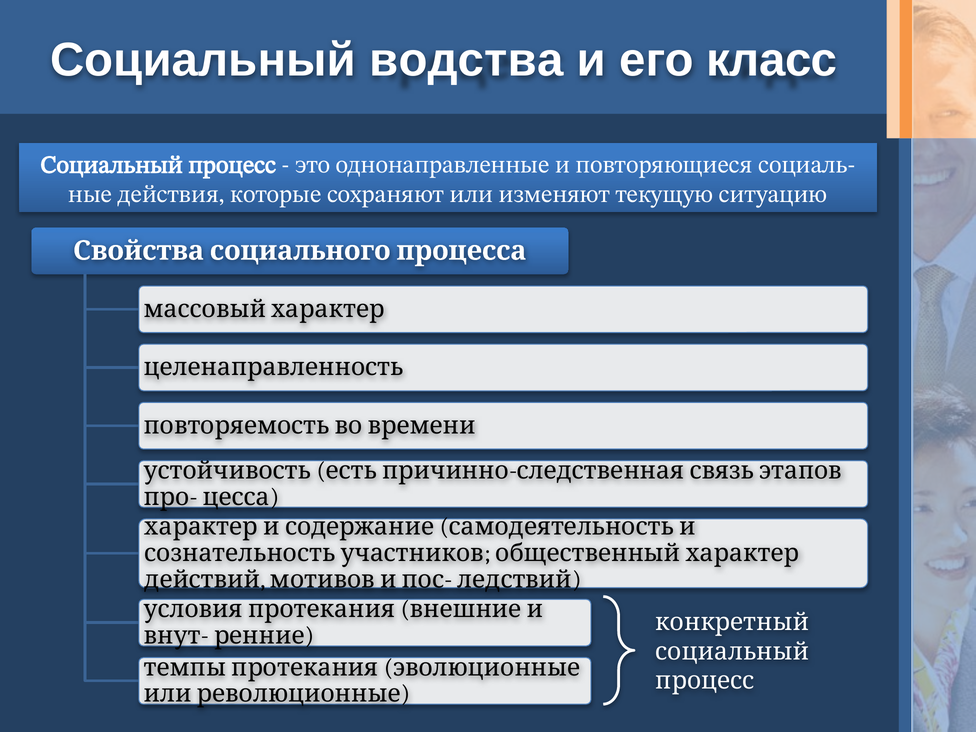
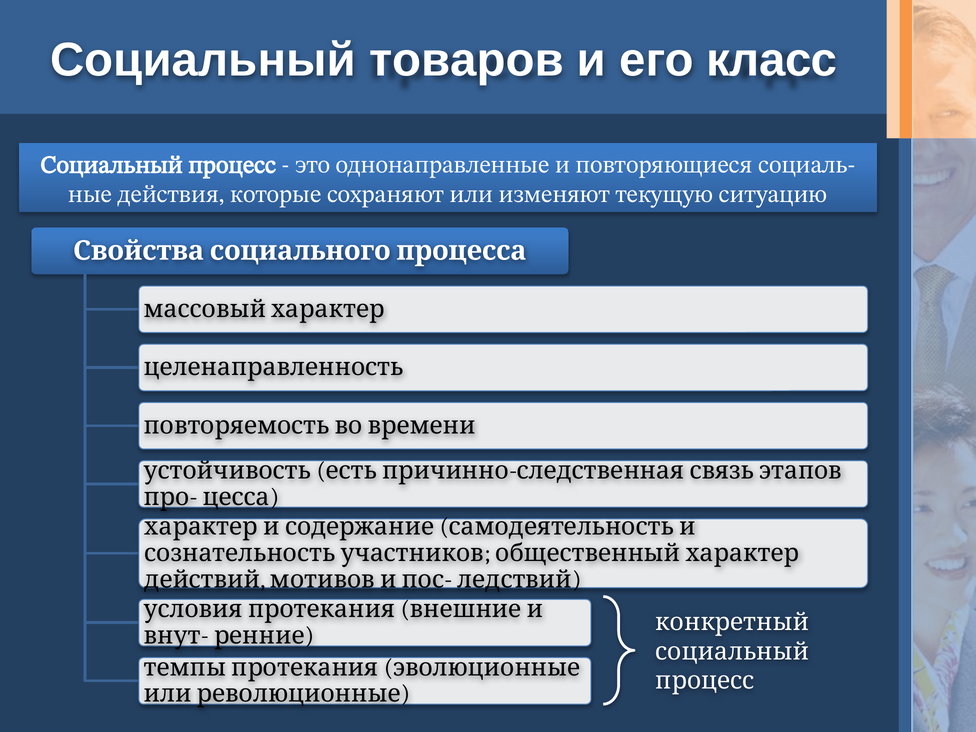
водства: водства -> товаров
